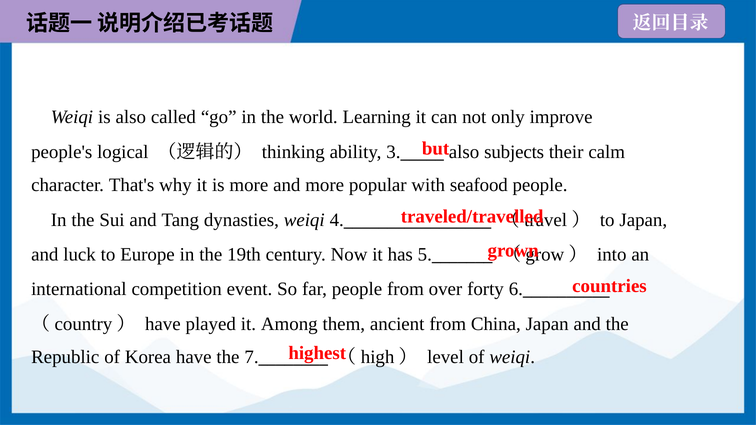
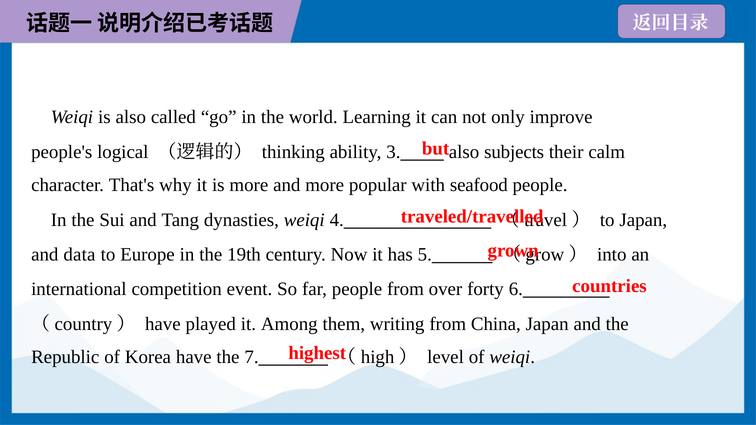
luck: luck -> data
ancient: ancient -> writing
